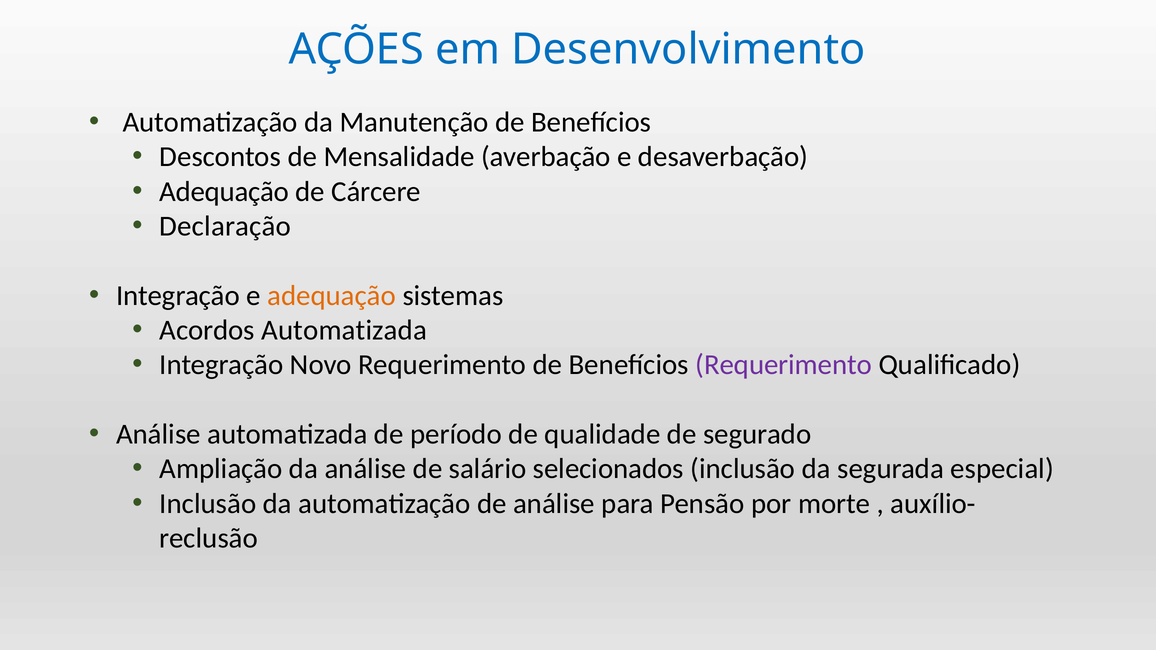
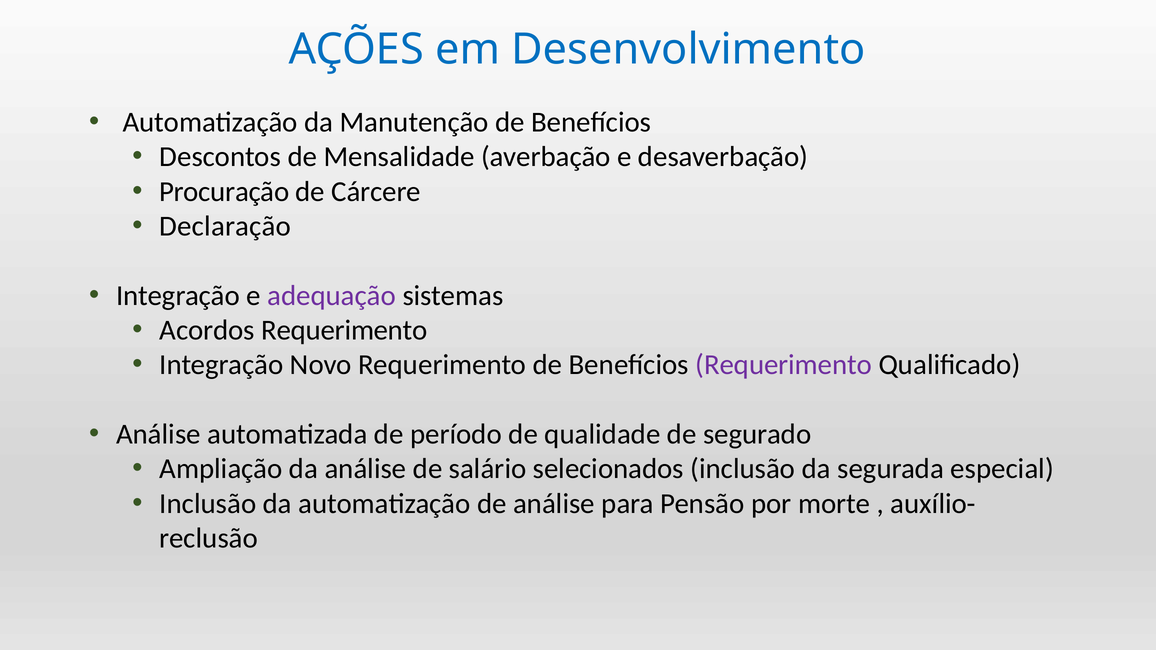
Adequação at (224, 192): Adequação -> Procuração
adequação at (332, 296) colour: orange -> purple
Acordos Automatizada: Automatizada -> Requerimento
